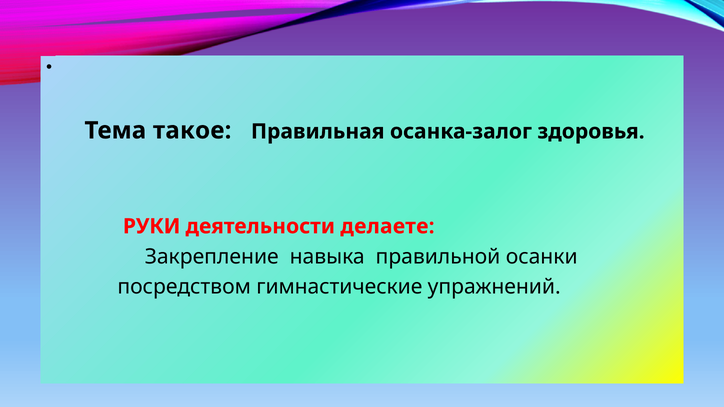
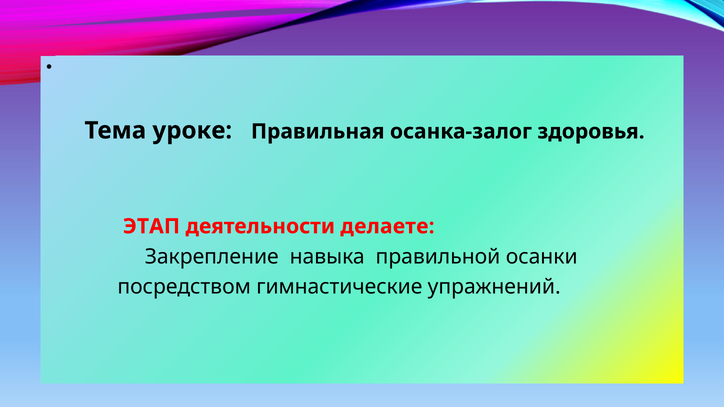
такое: такое -> уроке
РУКИ: РУКИ -> ЭТАП
